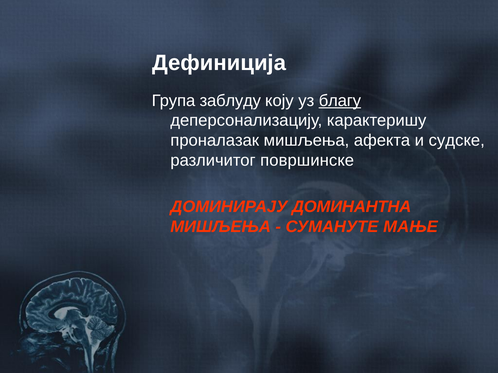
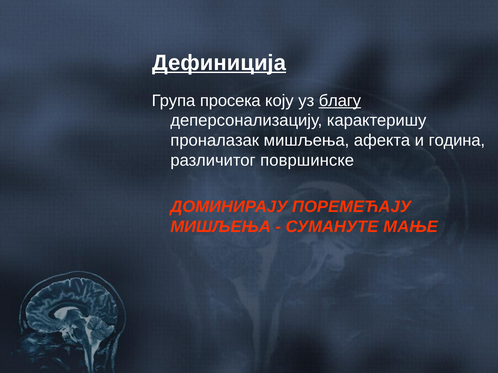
Дефиниција underline: none -> present
заблуду: заблуду -> просека
судске: судске -> година
ДОМИНАНТНА: ДОМИНАНТНА -> ПОРЕМЕЋАЈУ
